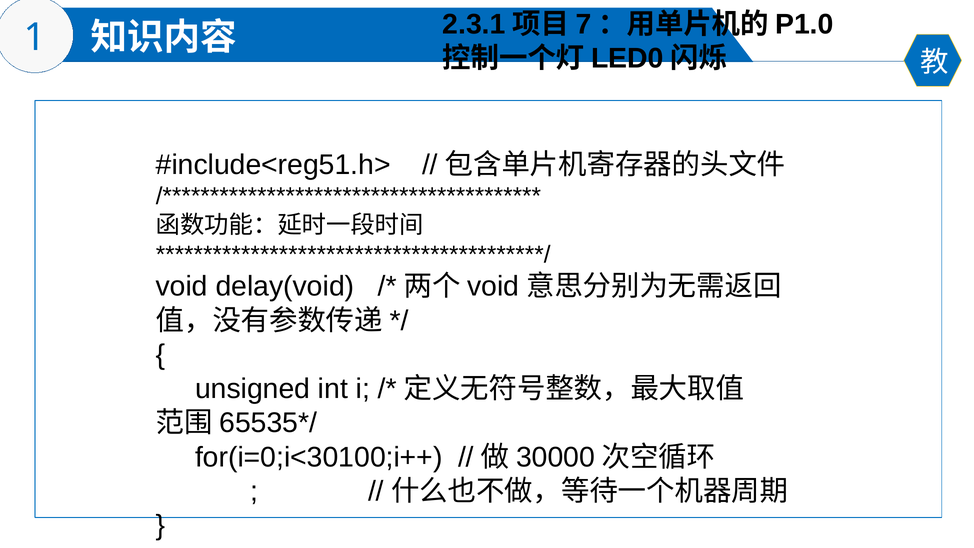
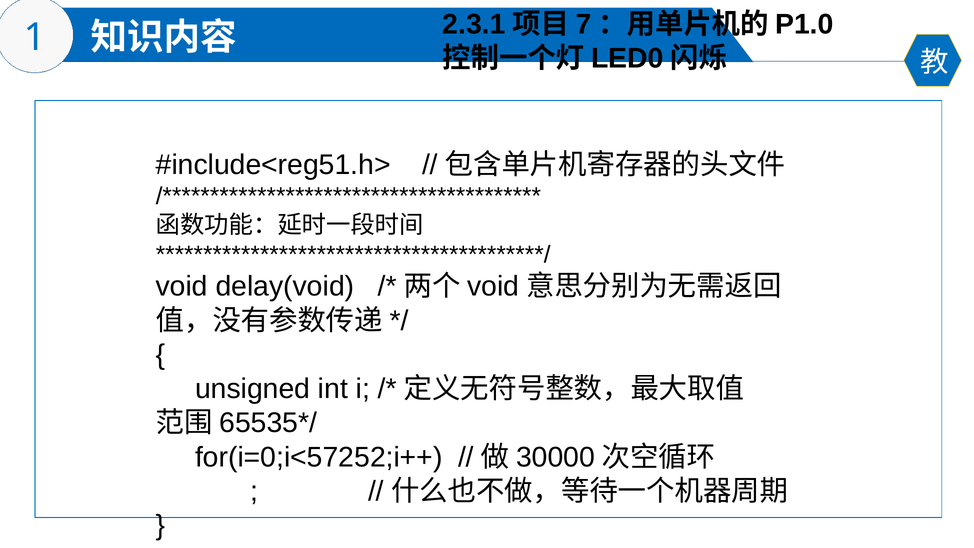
for(i=0;i<30100;i++: for(i=0;i<30100;i++ -> for(i=0;i<57252;i++
